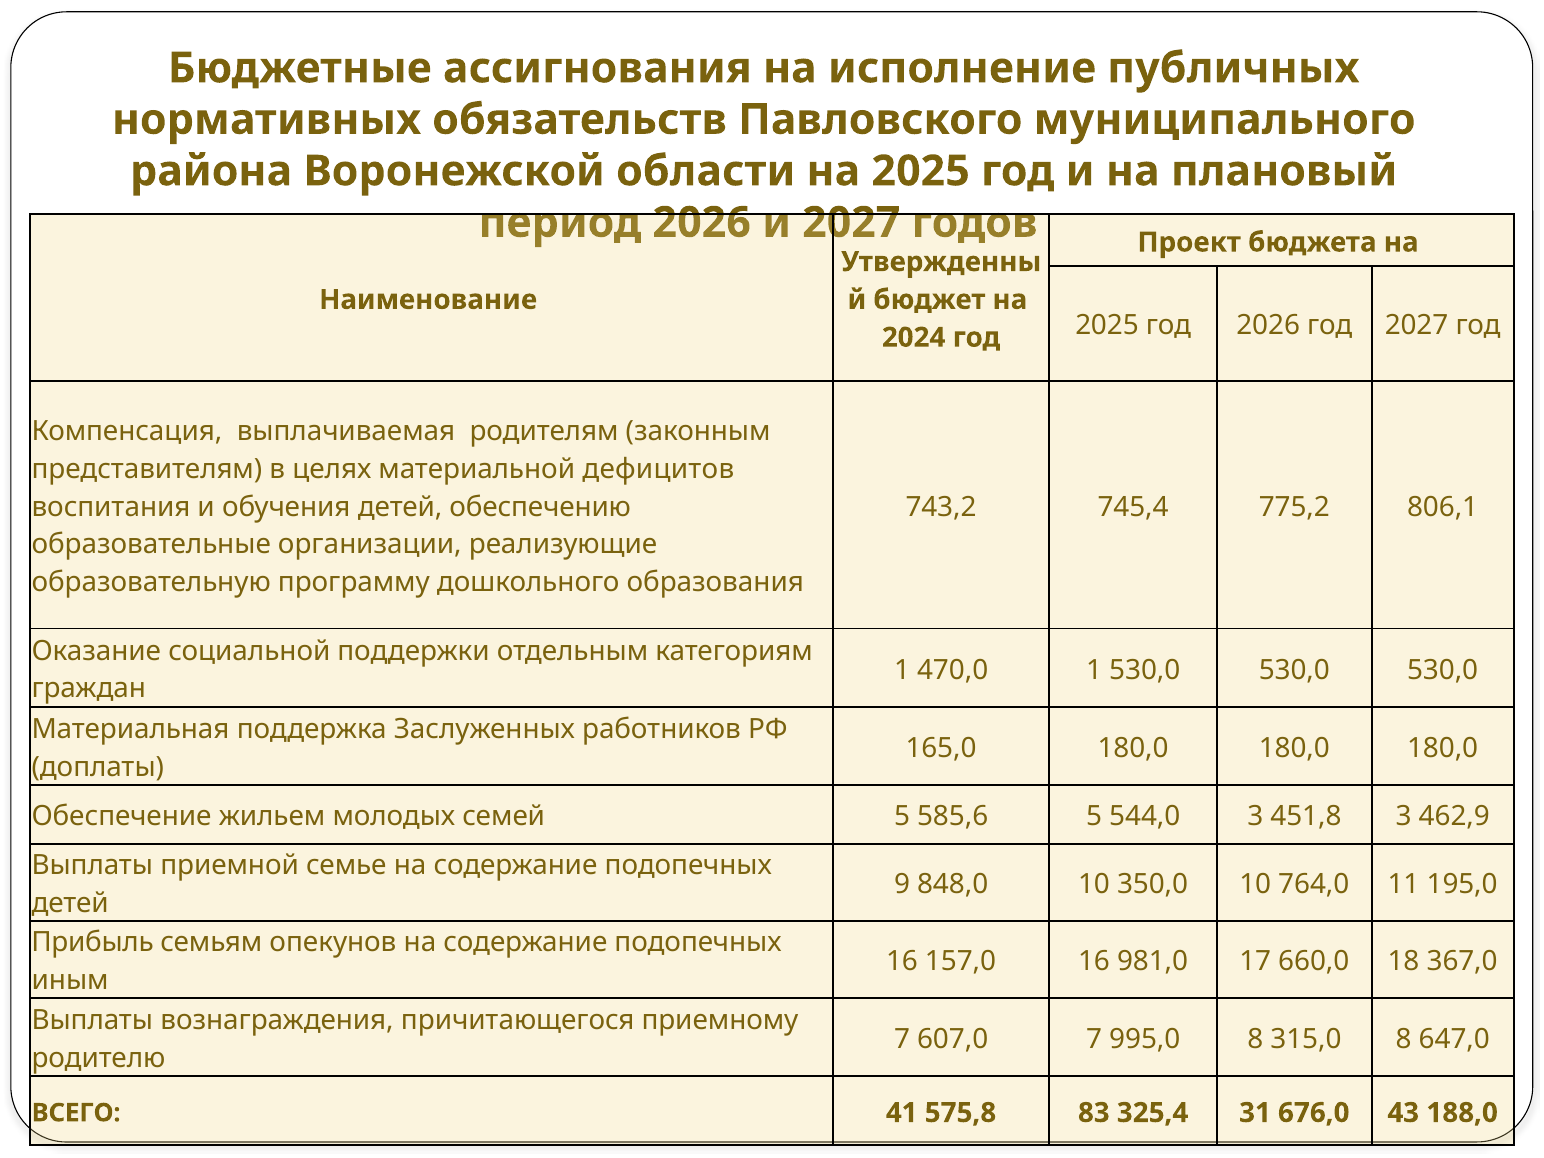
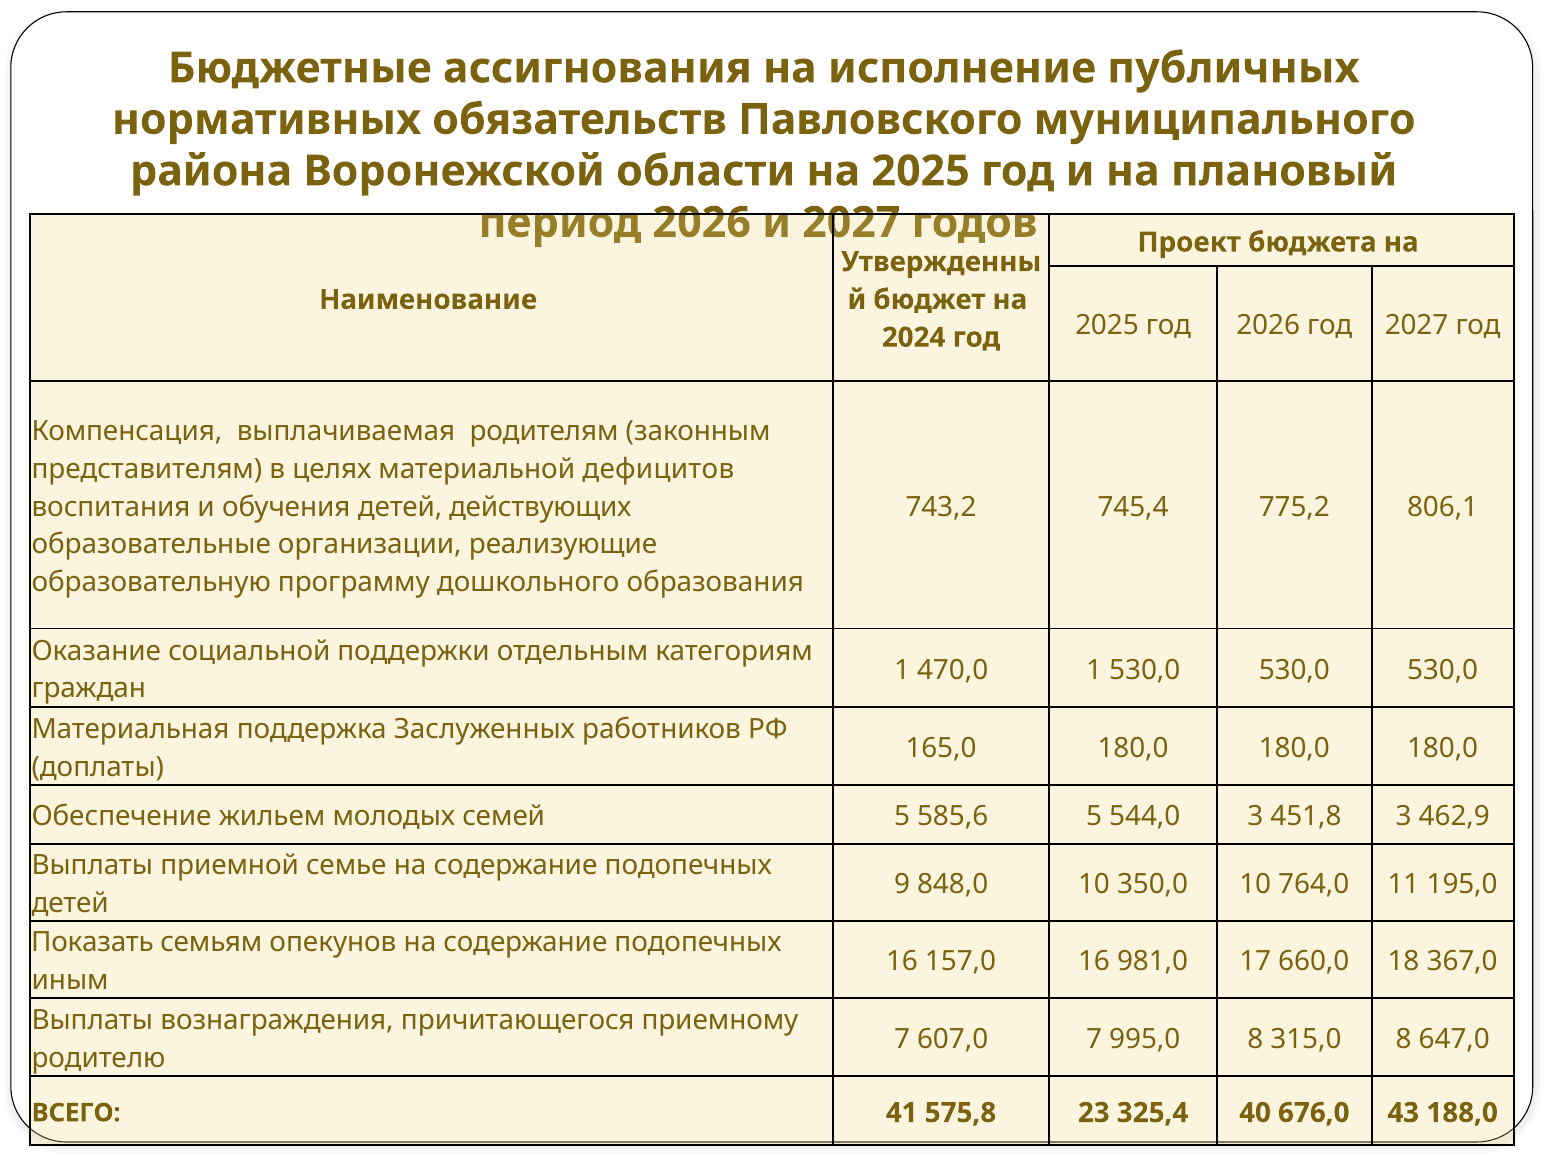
обеспечению: обеспечению -> действующих
Прибыль: Прибыль -> Показать
83: 83 -> 23
31: 31 -> 40
